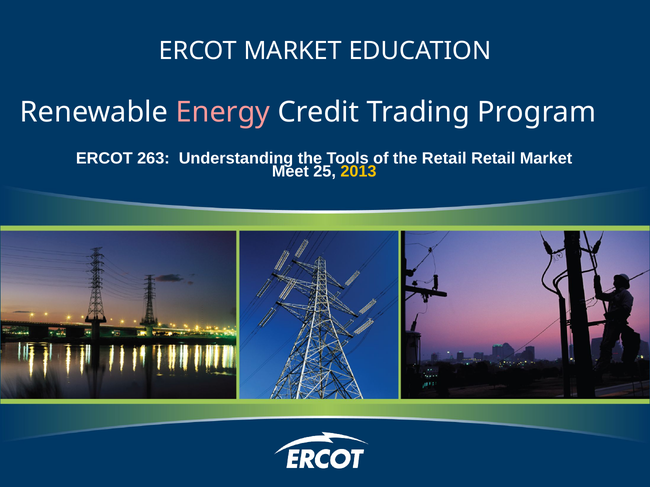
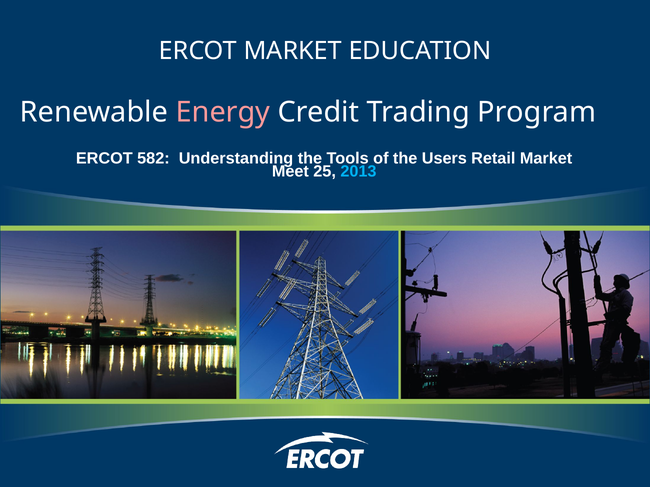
263: 263 -> 582
the Retail: Retail -> Users
2013 colour: yellow -> light blue
